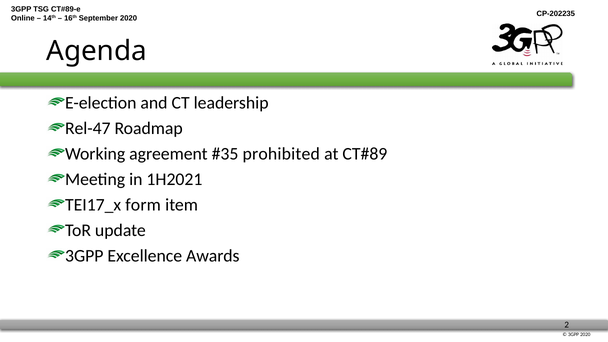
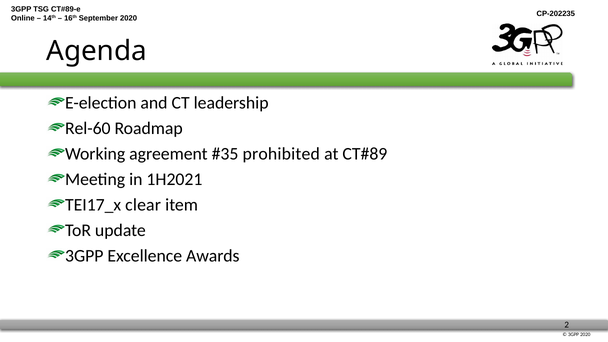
Rel-47: Rel-47 -> Rel-60
form: form -> clear
